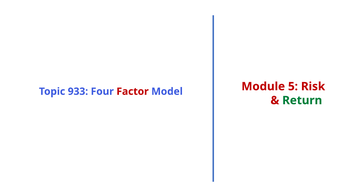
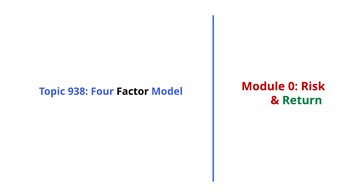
5: 5 -> 0
933: 933 -> 938
Factor colour: red -> black
